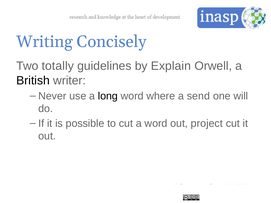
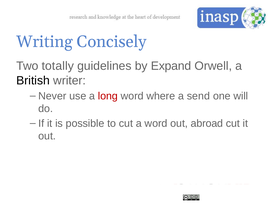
Explain: Explain -> Expand
long colour: black -> red
project: project -> abroad
